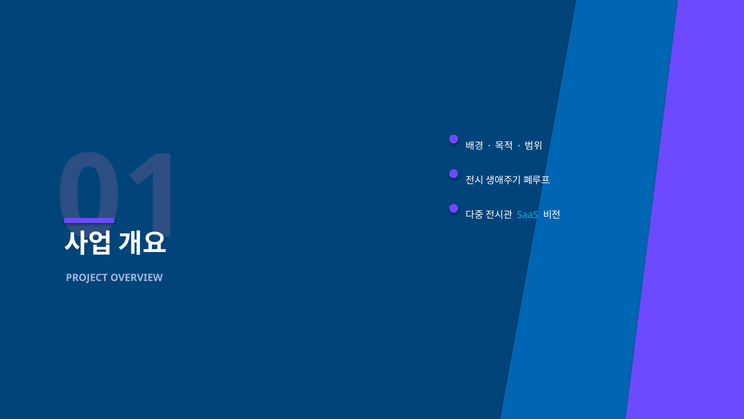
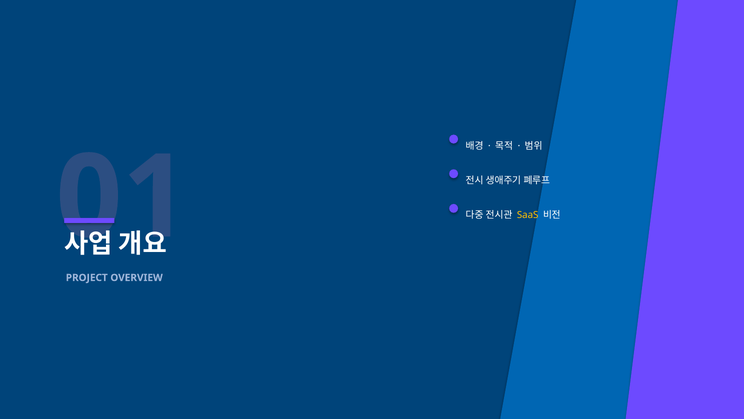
SaaS colour: light blue -> yellow
